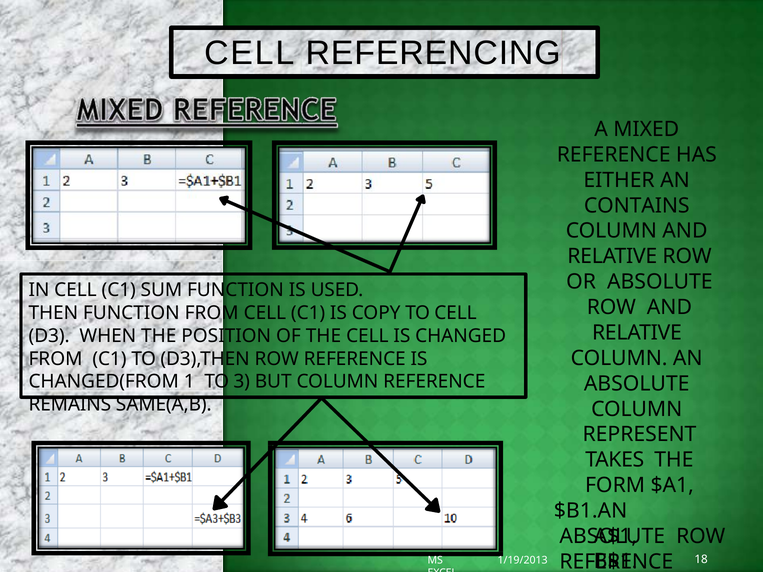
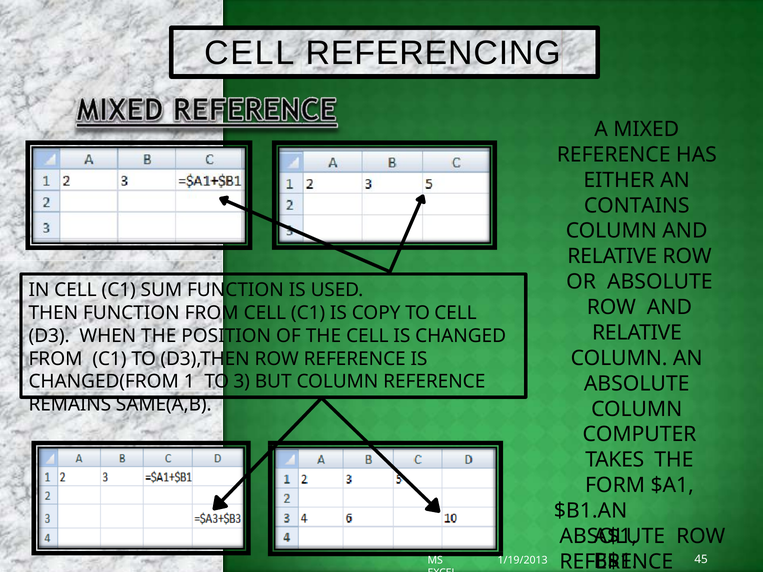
REPRESENT: REPRESENT -> COMPUTER
18: 18 -> 45
